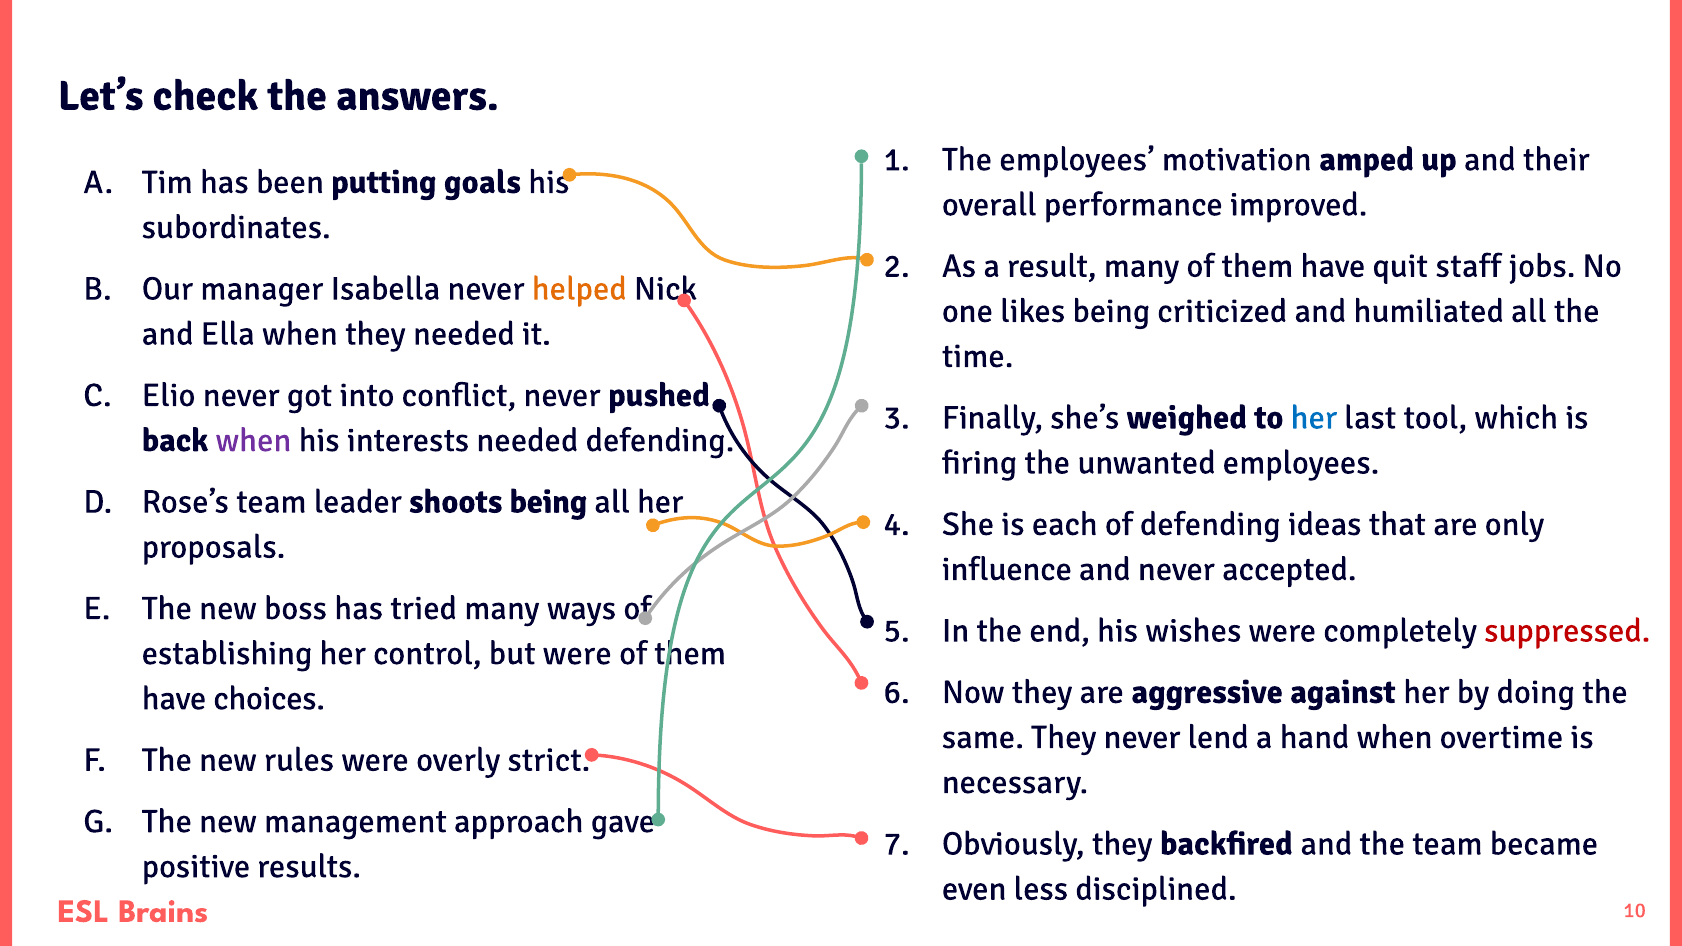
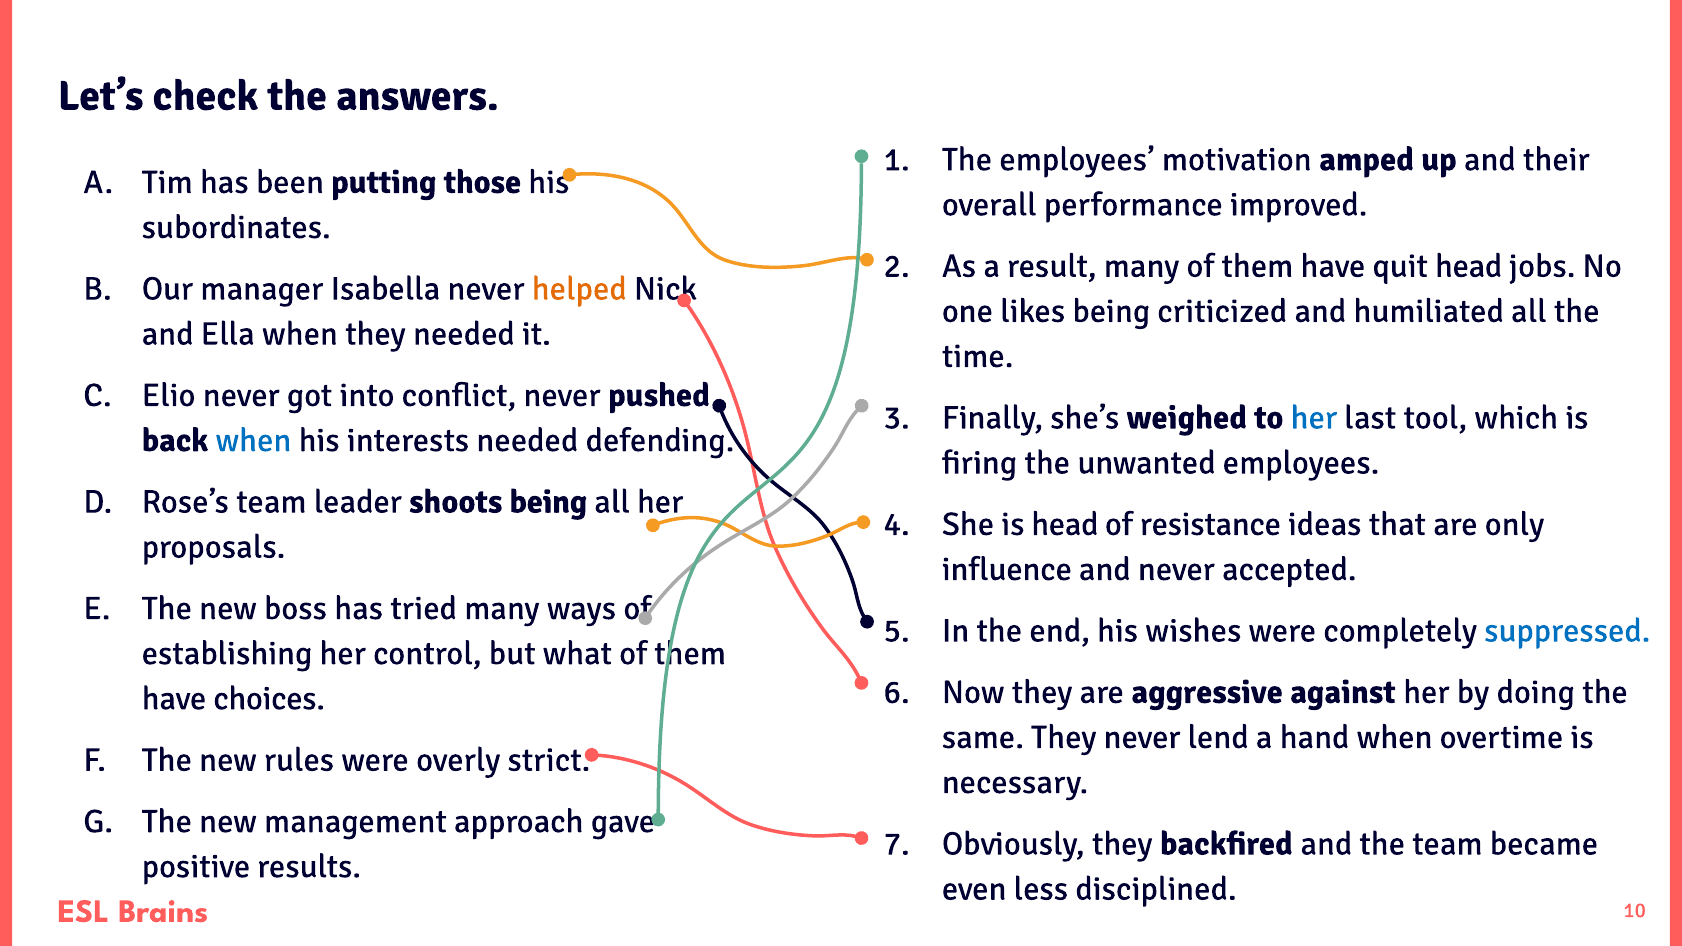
goals: goals -> those
quit staff: staff -> head
when at (253, 440) colour: purple -> blue
is each: each -> head
of defending: defending -> resistance
suppressed colour: red -> blue
but were: were -> what
